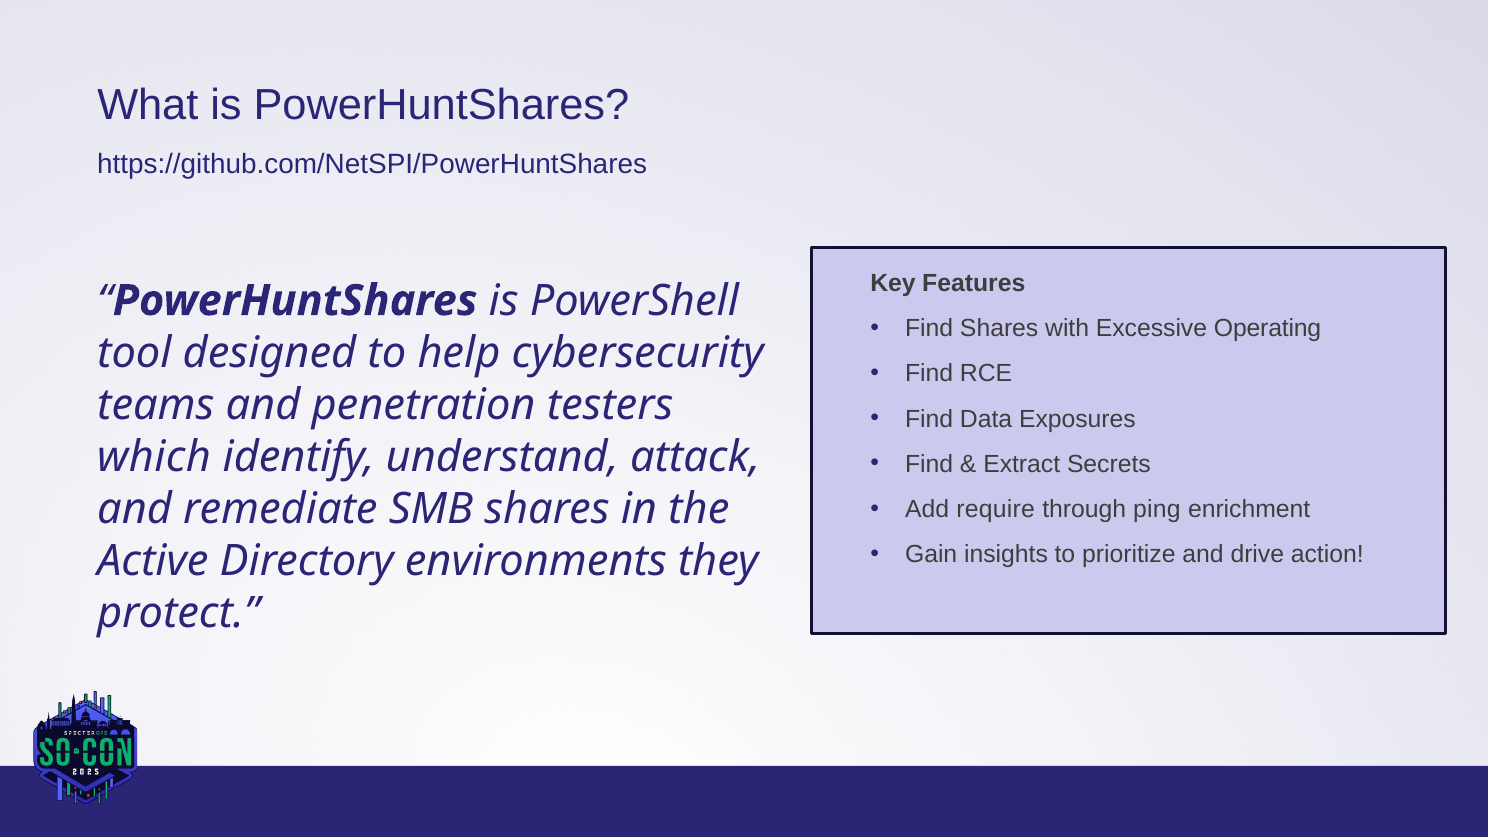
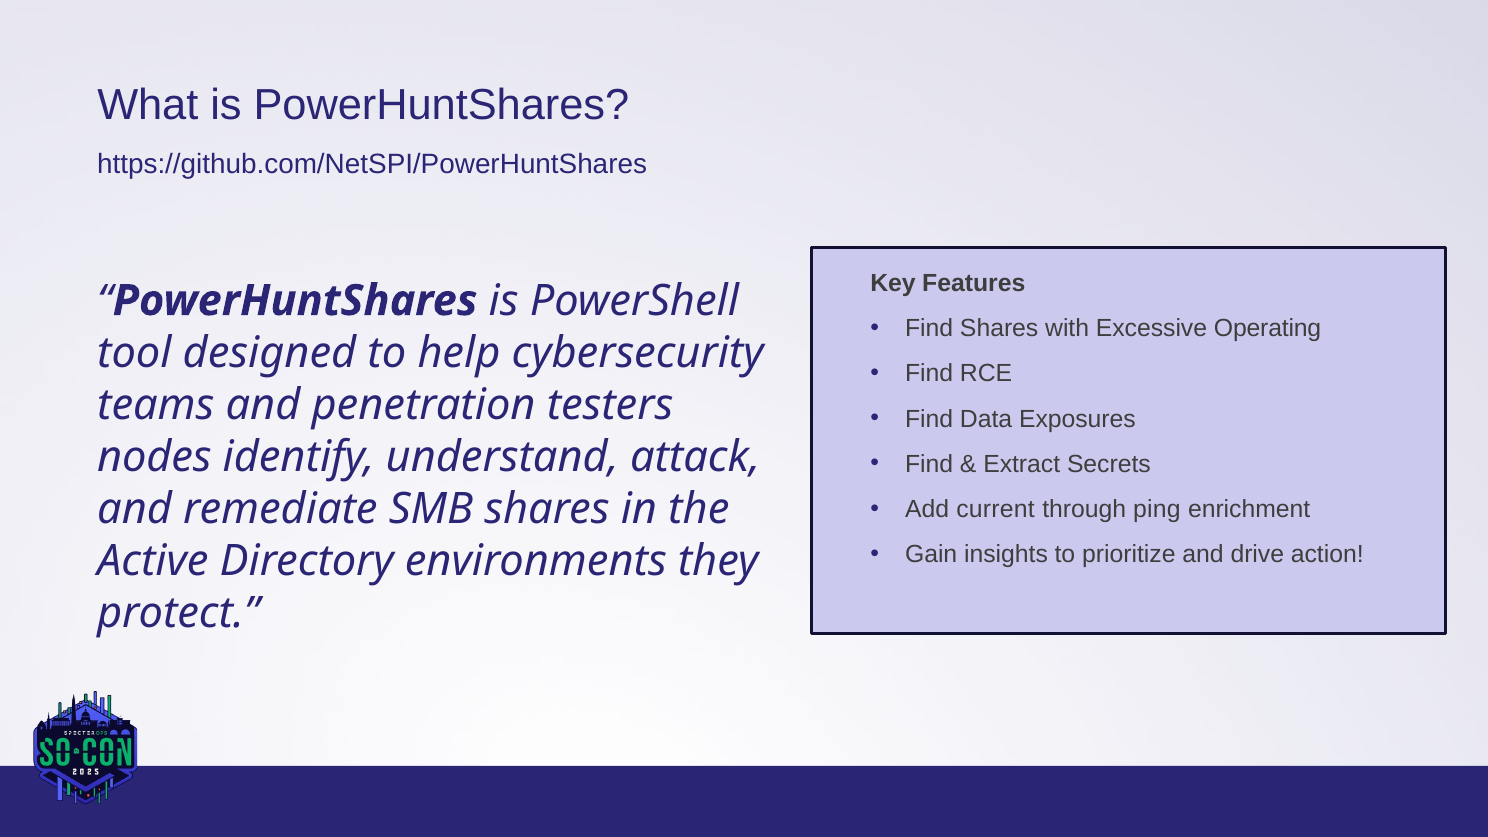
which: which -> nodes
require: require -> current
